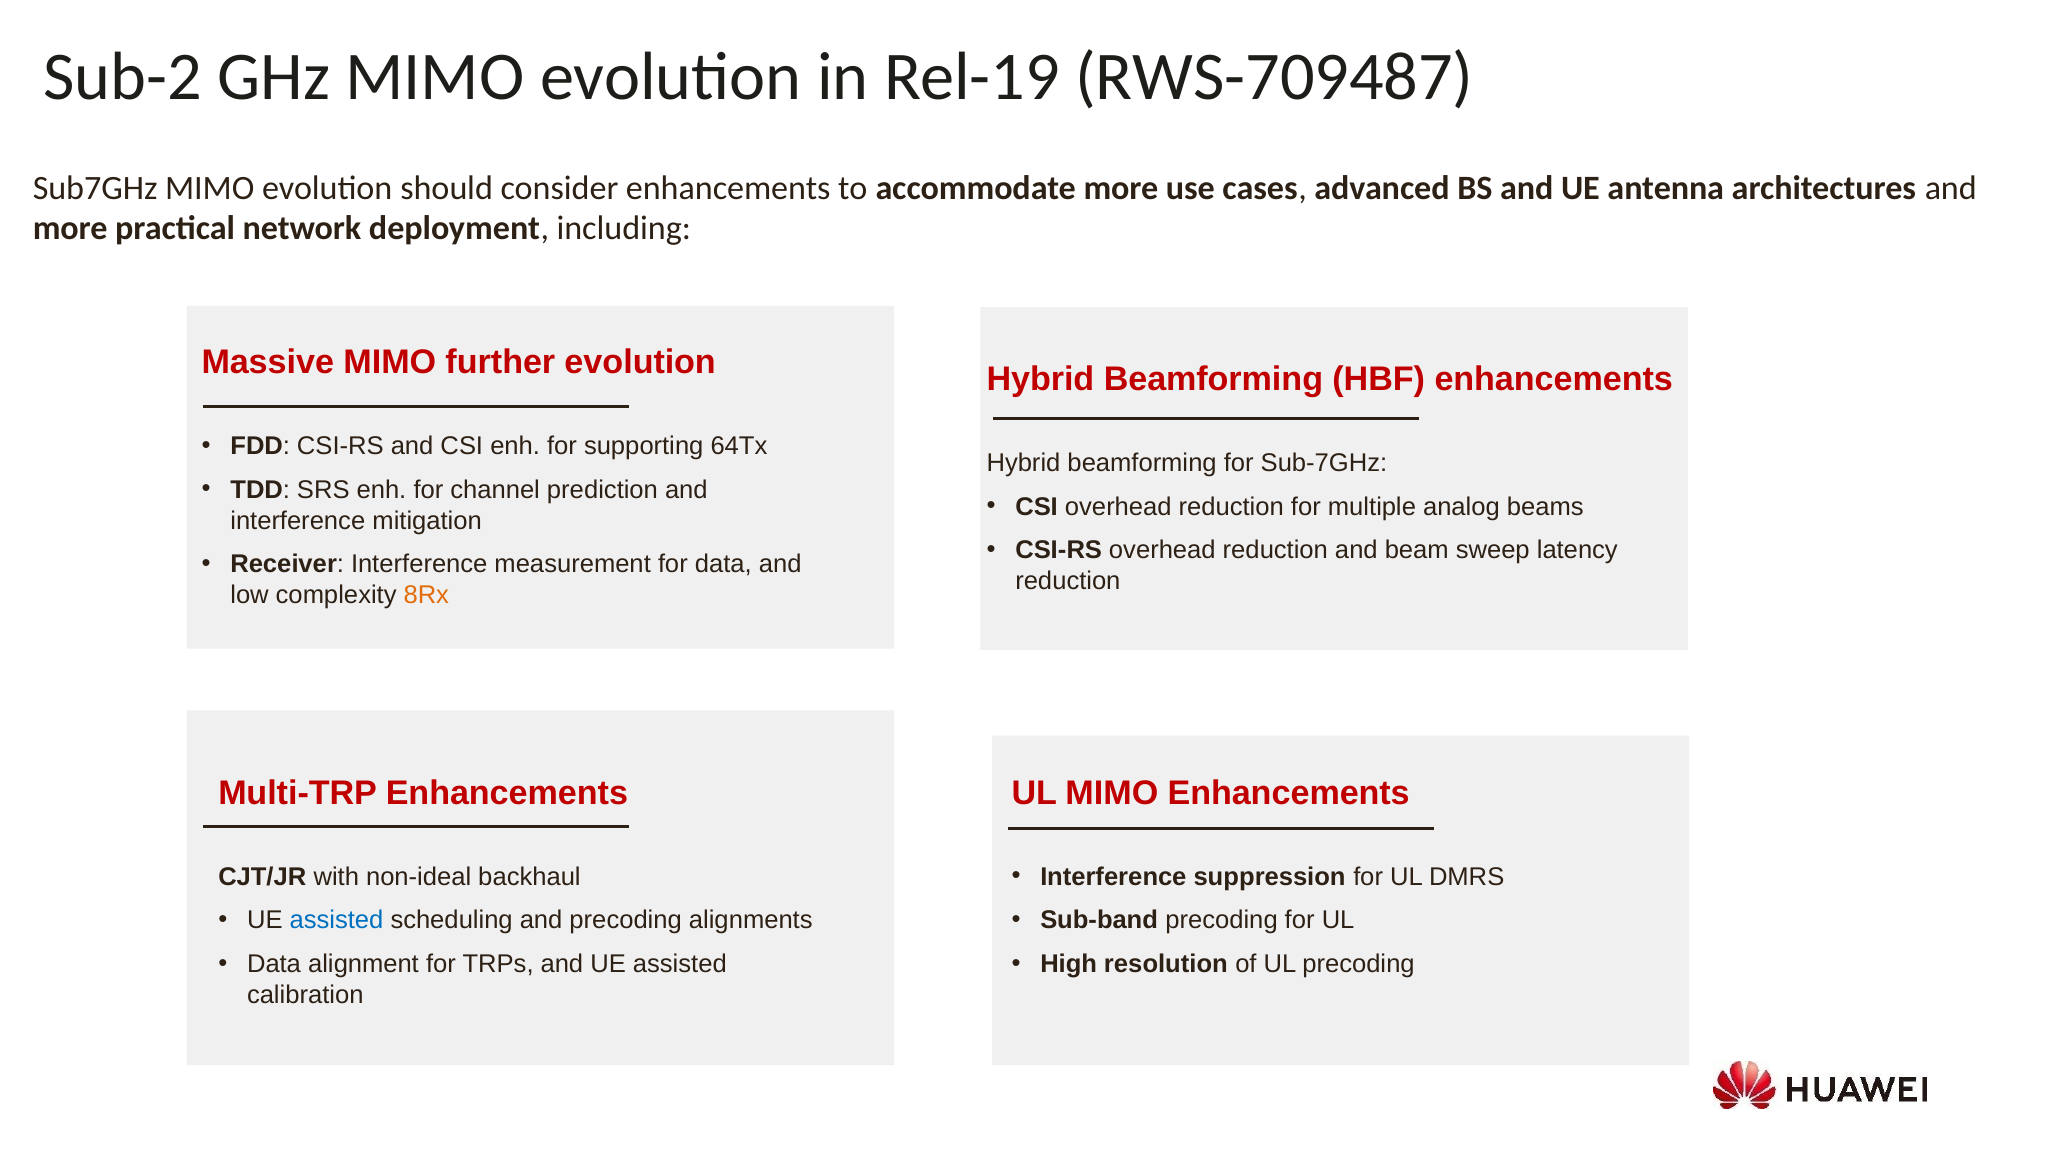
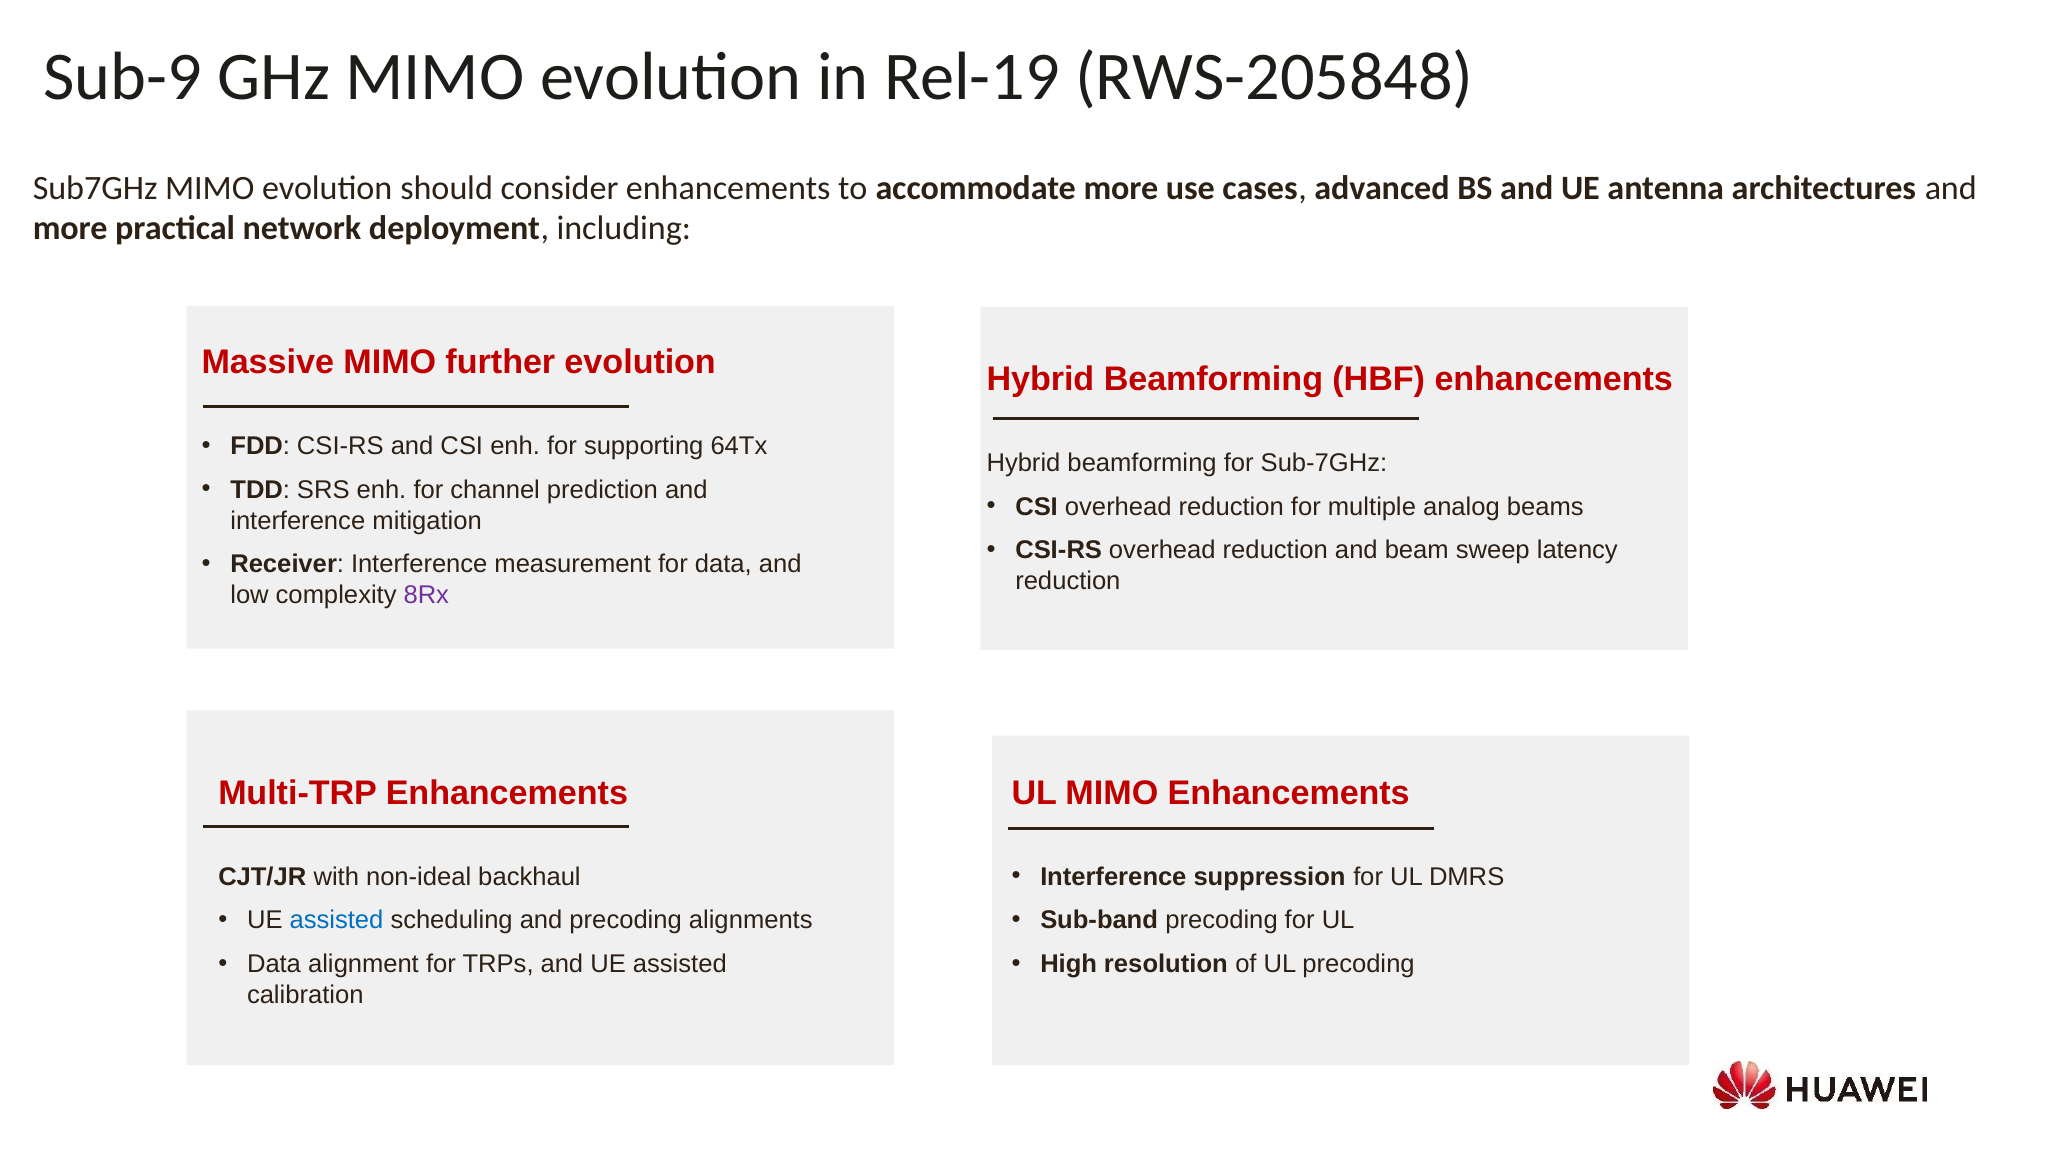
Sub-2: Sub-2 -> Sub-9
RWS-709487: RWS-709487 -> RWS-205848
8Rx colour: orange -> purple
